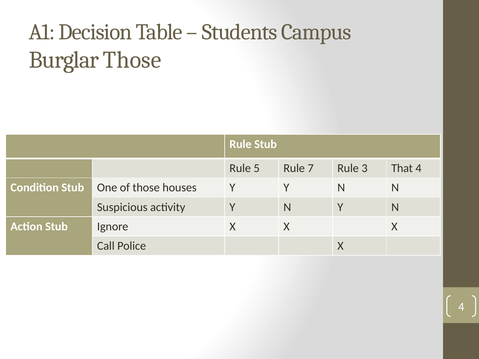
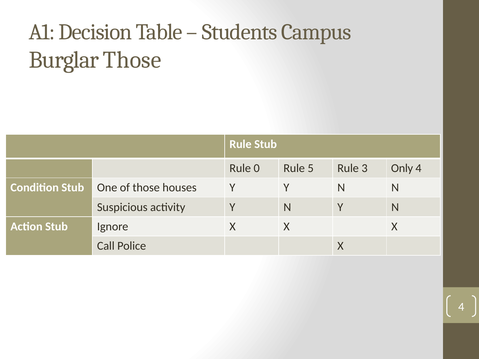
5: 5 -> 0
7: 7 -> 5
That: That -> Only
